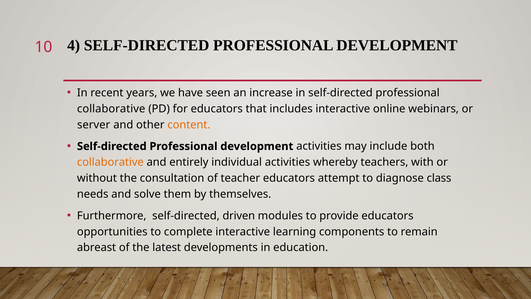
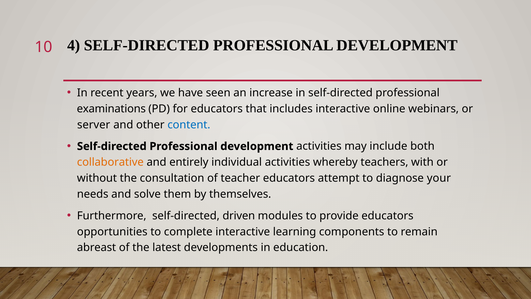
collaborative at (111, 109): collaborative -> examinations
content colour: orange -> blue
class: class -> your
